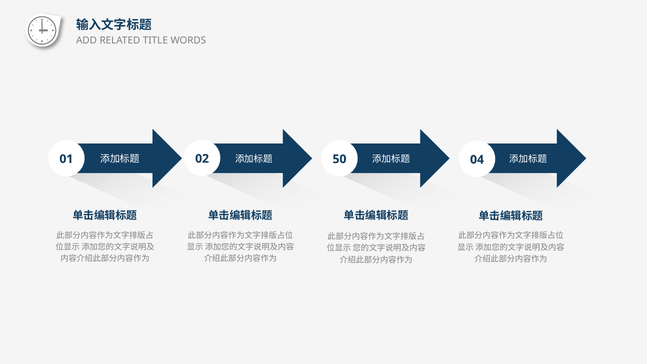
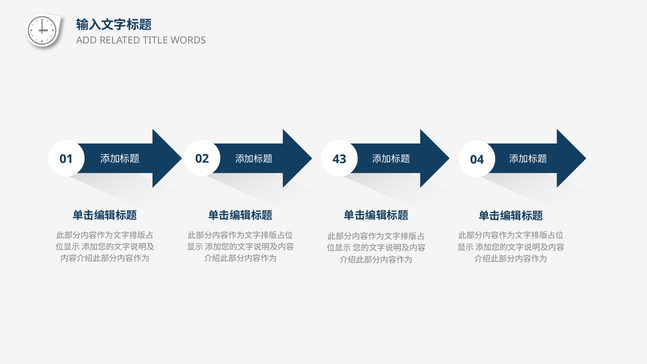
50: 50 -> 43
